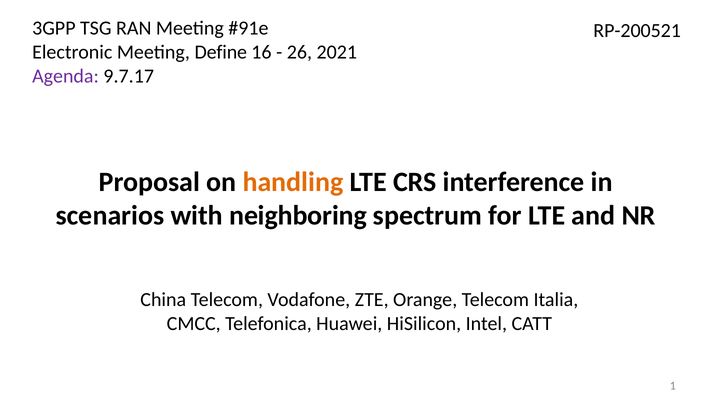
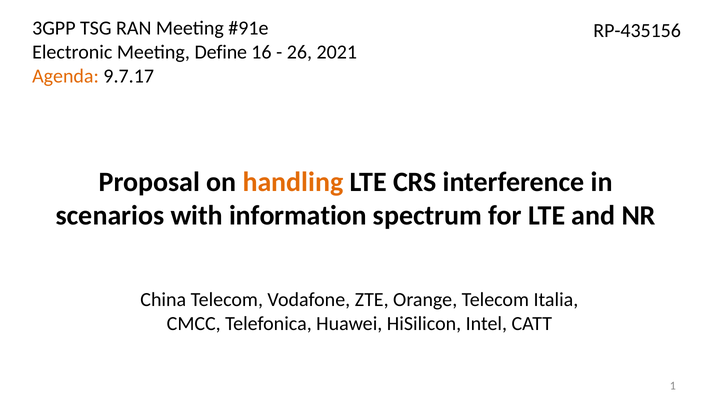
RP-200521: RP-200521 -> RP-435156
Agenda colour: purple -> orange
neighboring: neighboring -> information
